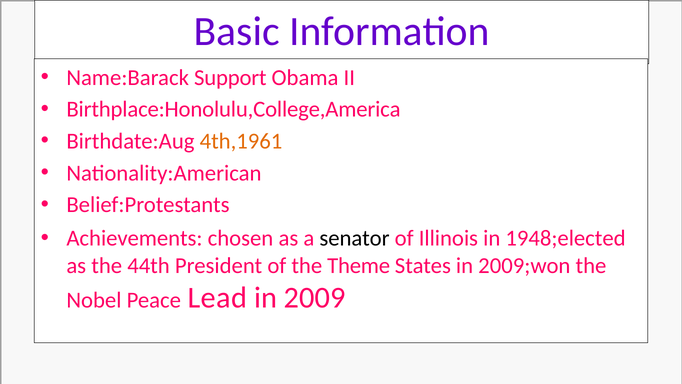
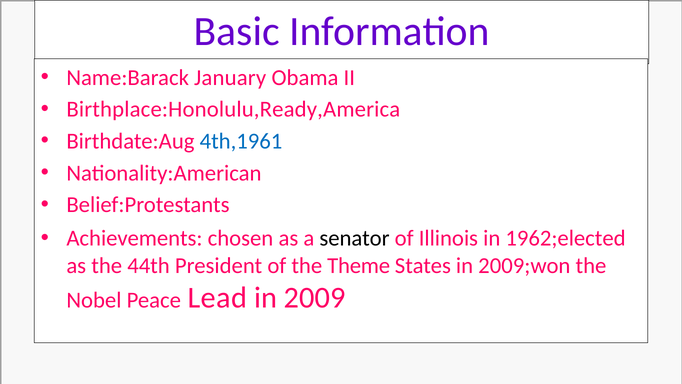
Support: Support -> January
Birthplace:Honolulu,College,America: Birthplace:Honolulu,College,America -> Birthplace:Honolulu,Ready,America
4th,1961 colour: orange -> blue
1948;elected: 1948;elected -> 1962;elected
